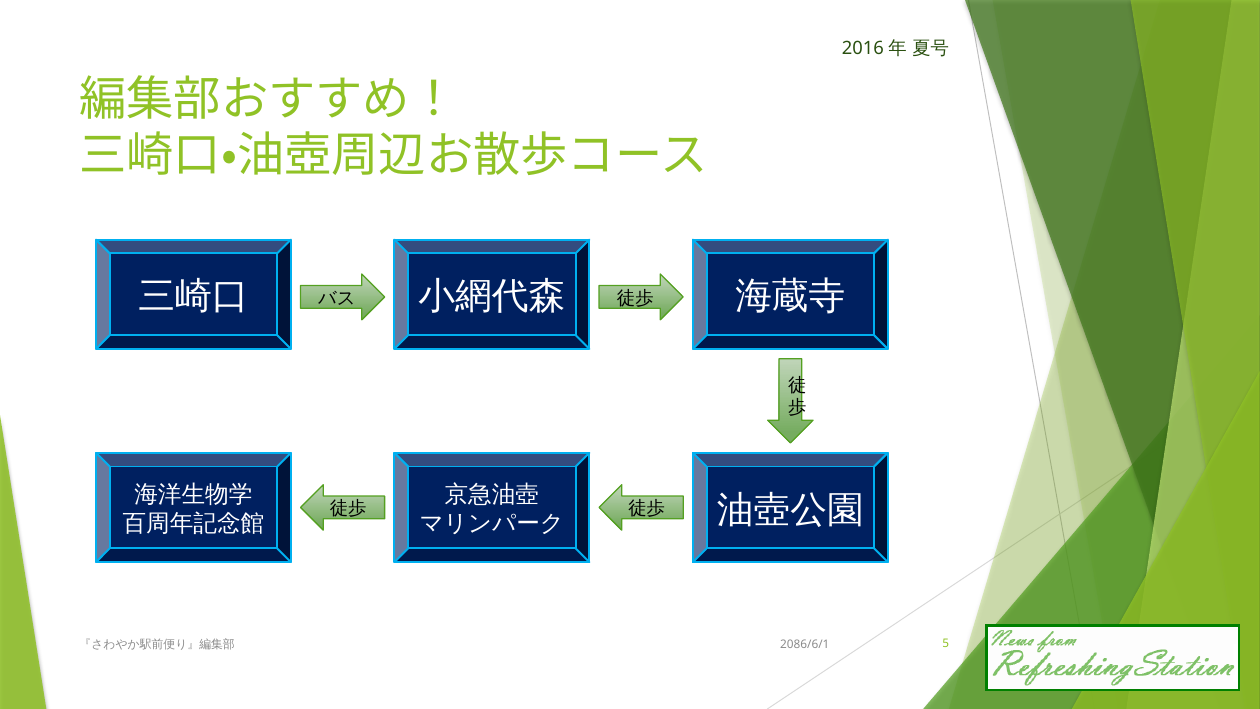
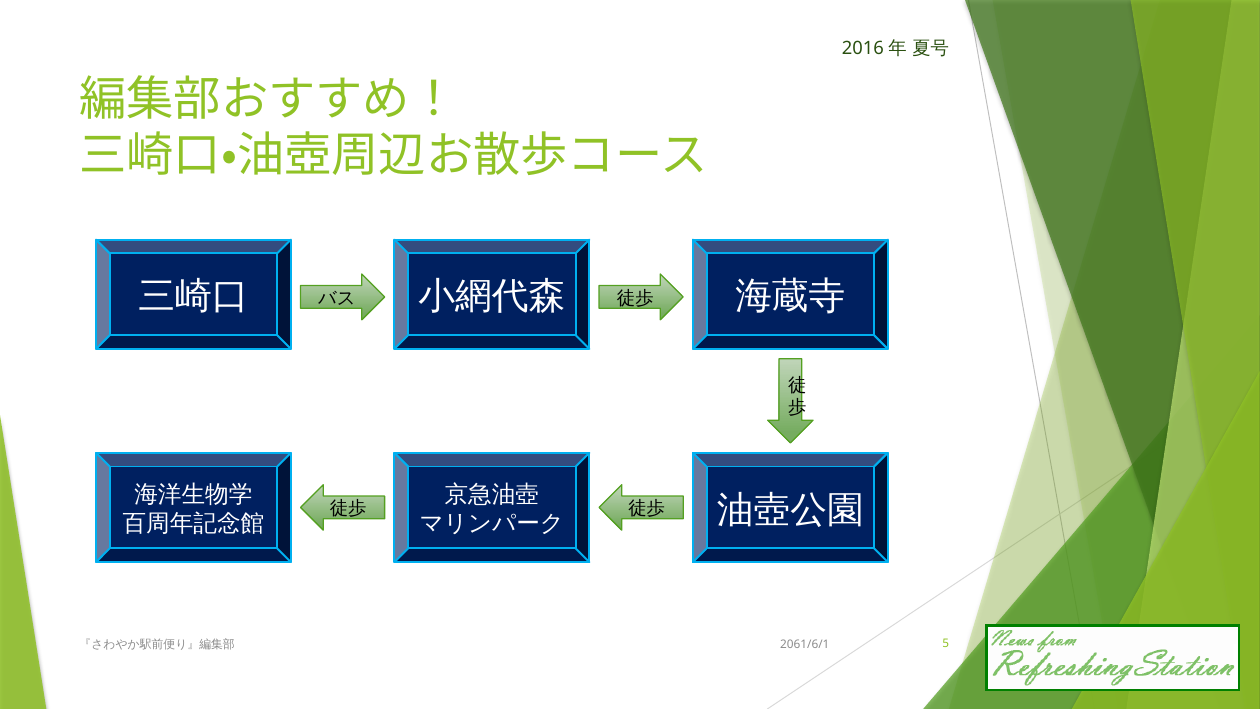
2086/6/1: 2086/6/1 -> 2061/6/1
